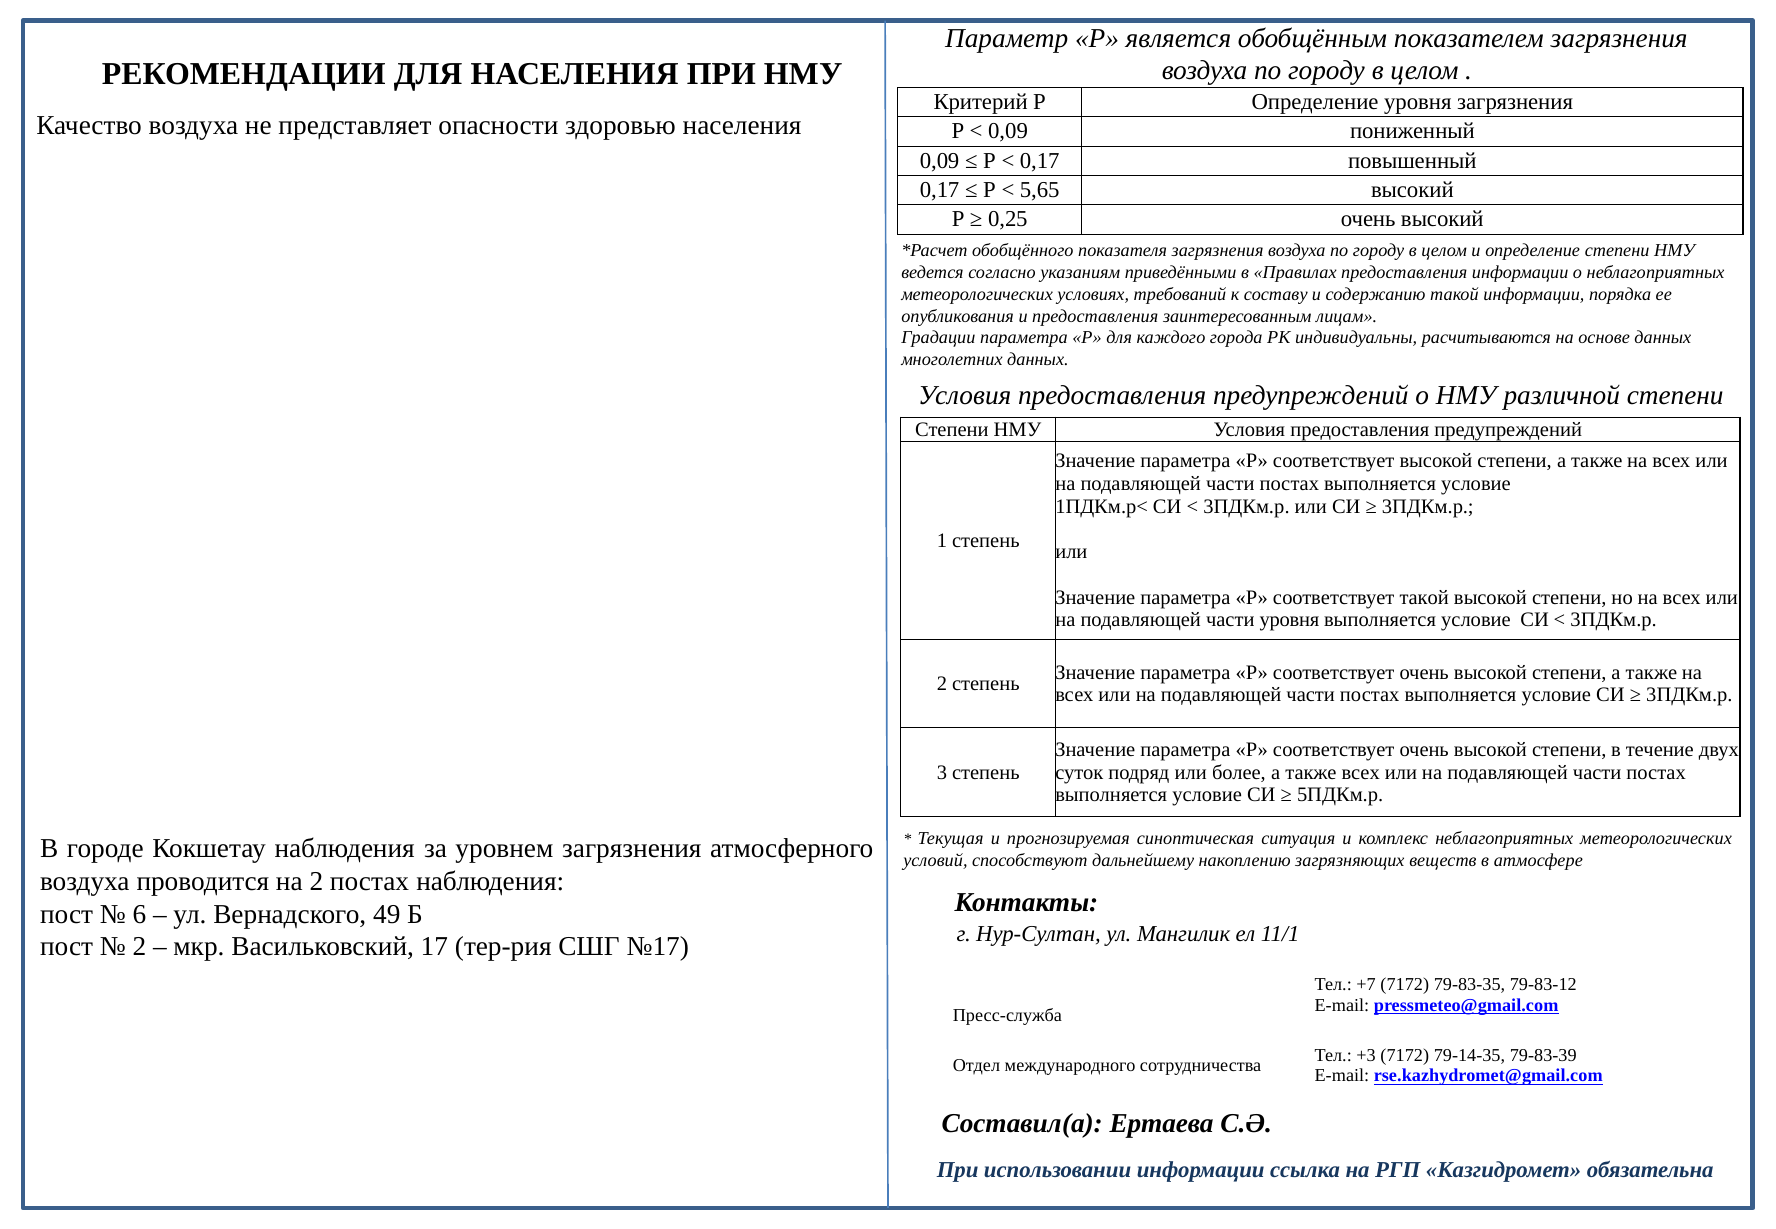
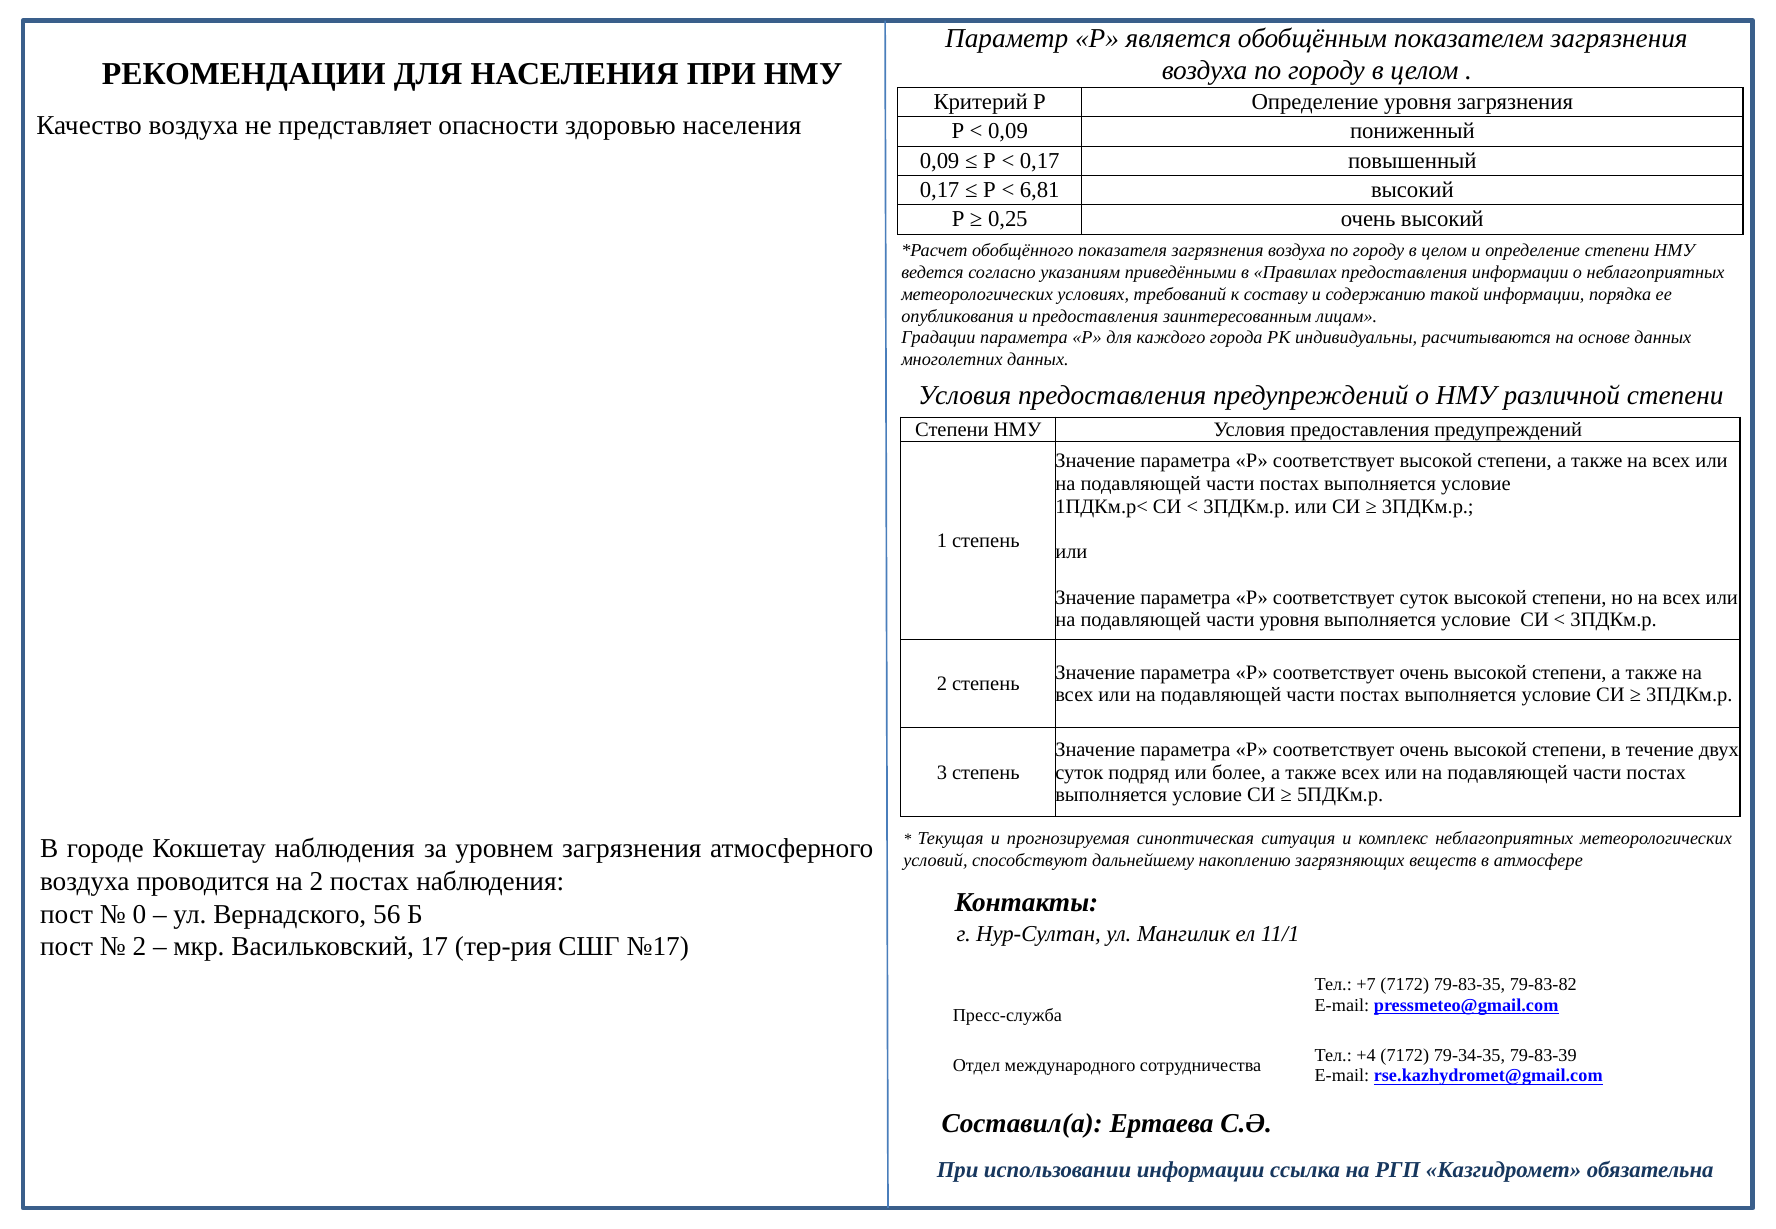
5,65: 5,65 -> 6,81
соответствует такой: такой -> суток
6: 6 -> 0
49: 49 -> 56
79-83-12: 79-83-12 -> 79-83-82
+3: +3 -> +4
79-14-35: 79-14-35 -> 79-34-35
